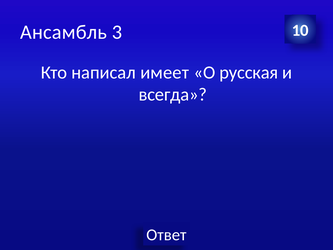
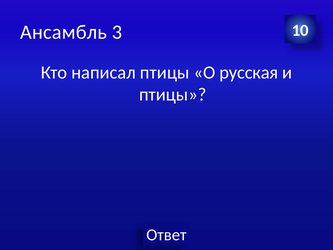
написал имеет: имеет -> птицы
всегда at (173, 95): всегда -> птицы
